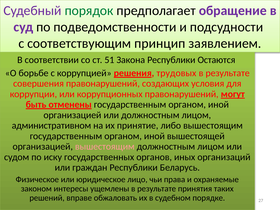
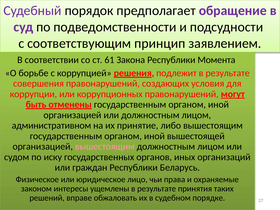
порядок colour: green -> black
51: 51 -> 61
Остаются: Остаются -> Момента
трудовых: трудовых -> подлежит
